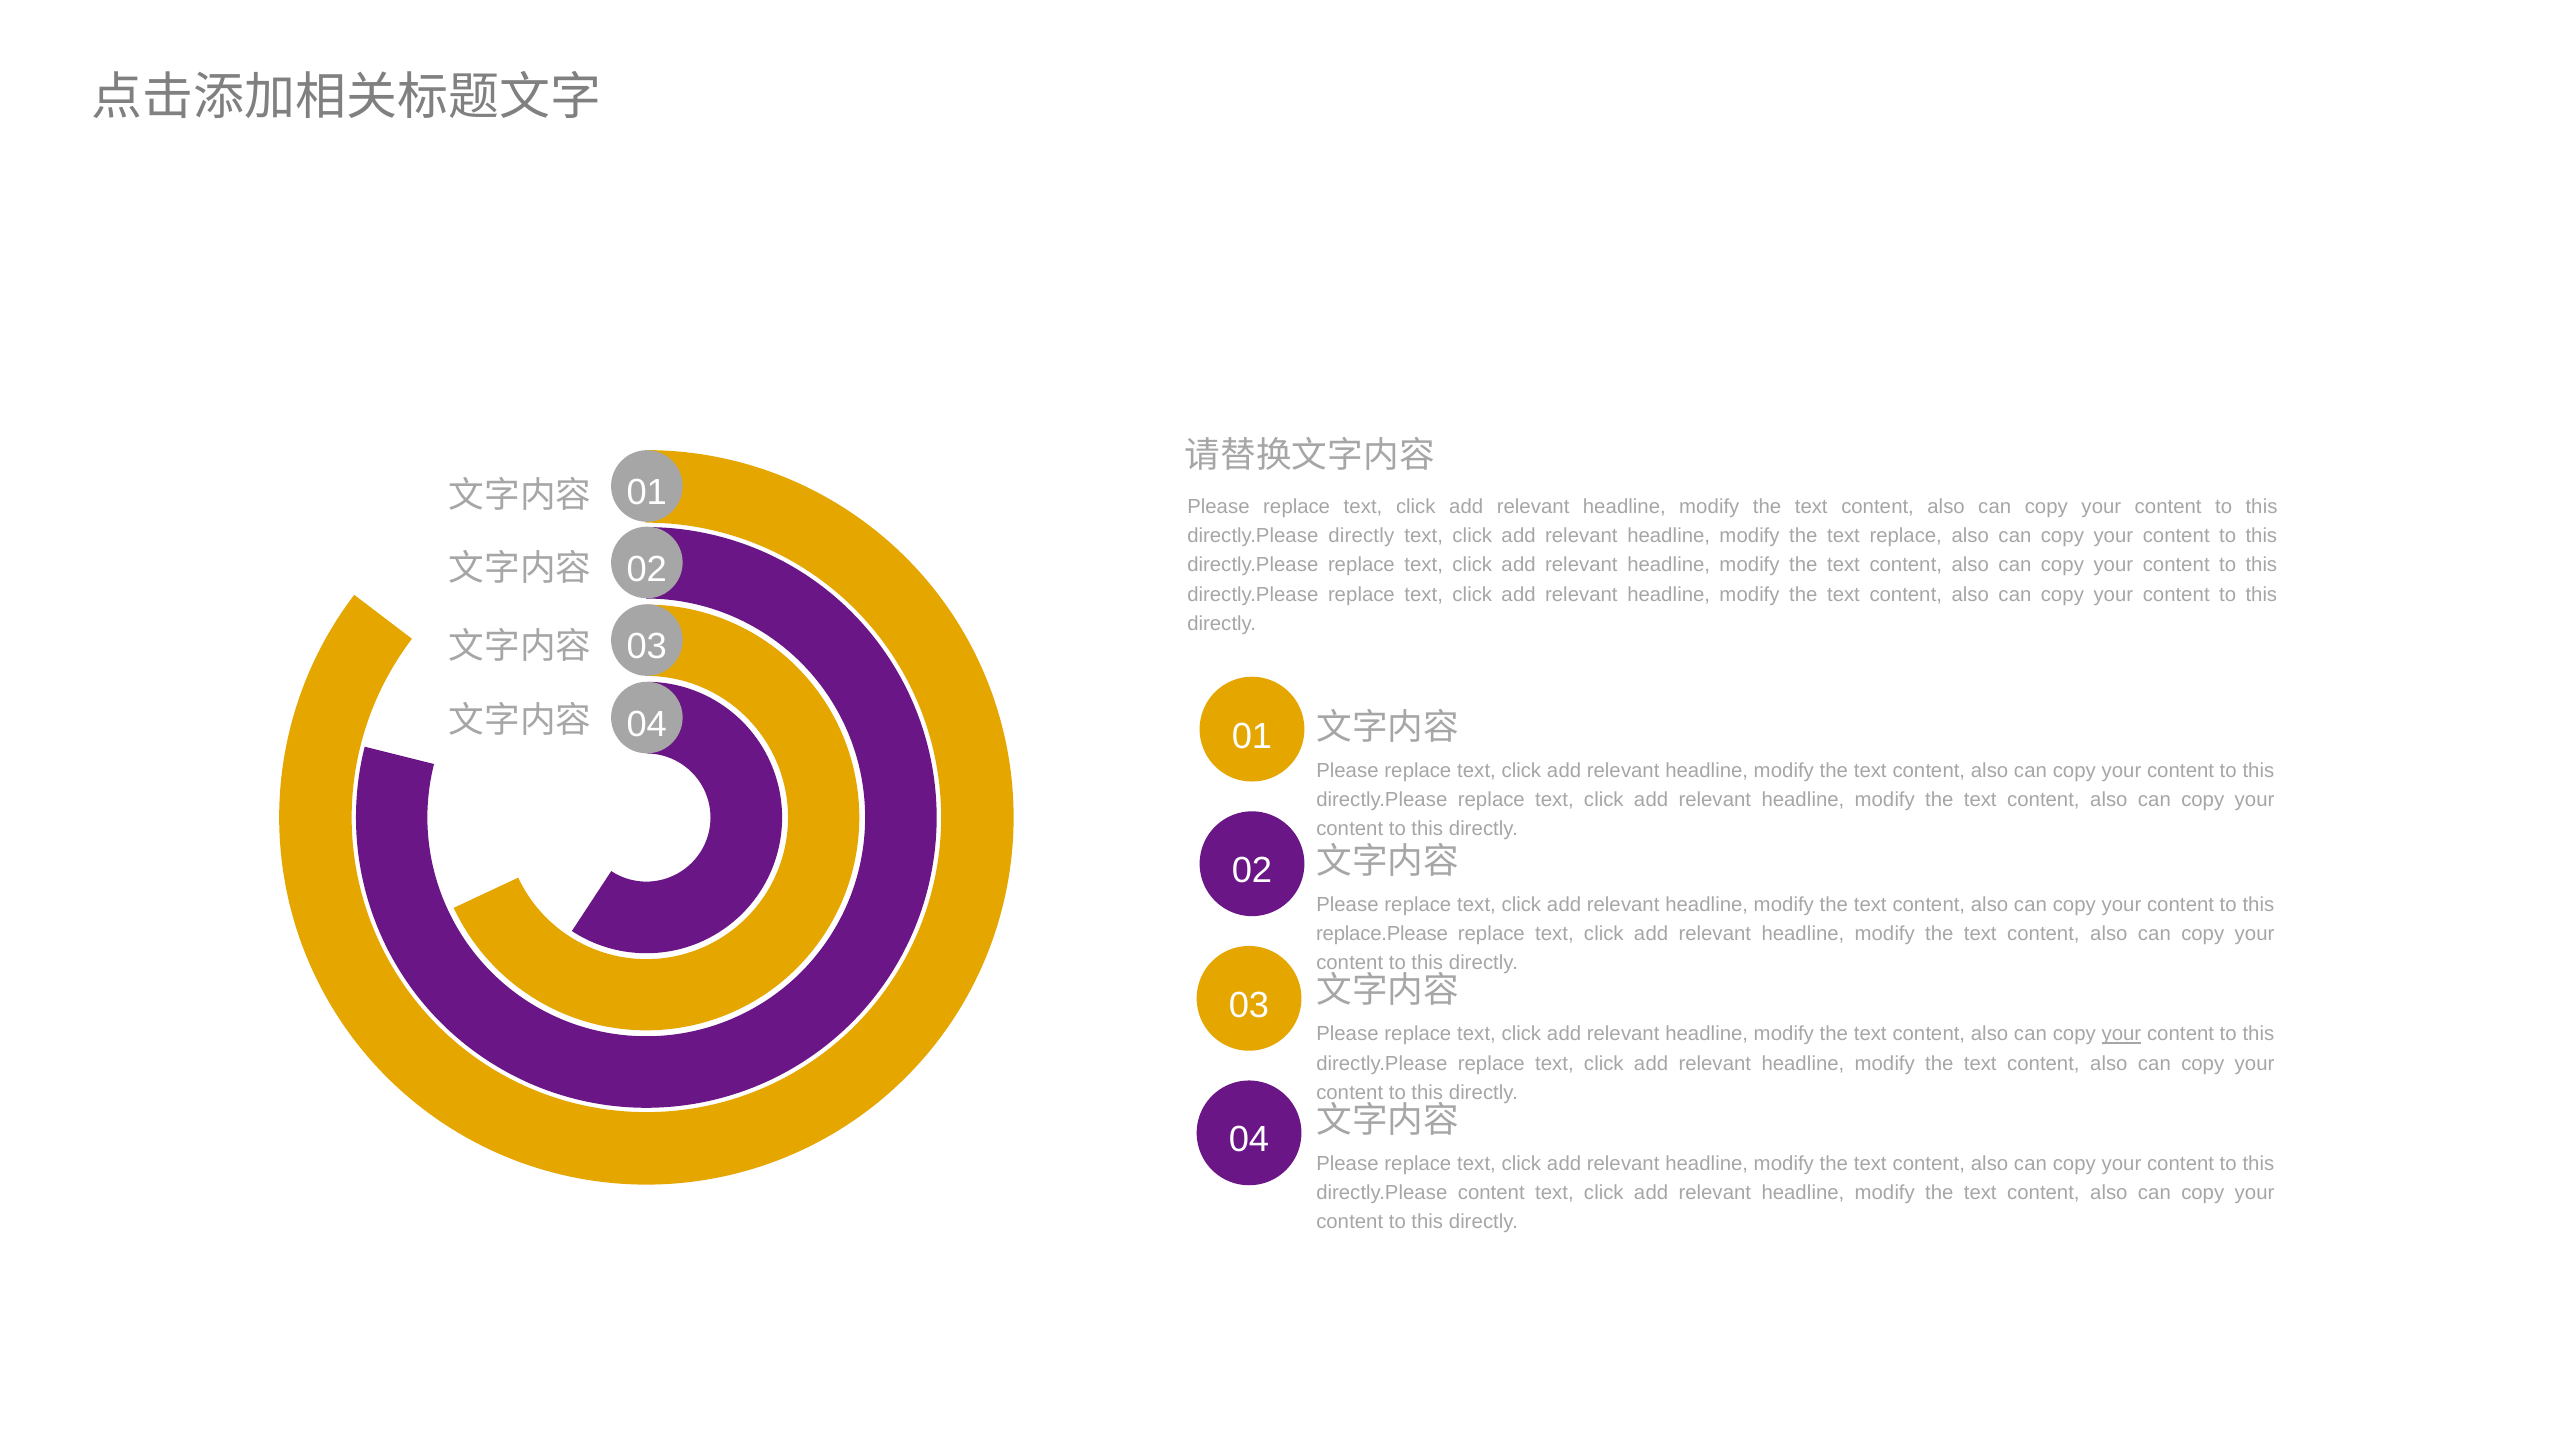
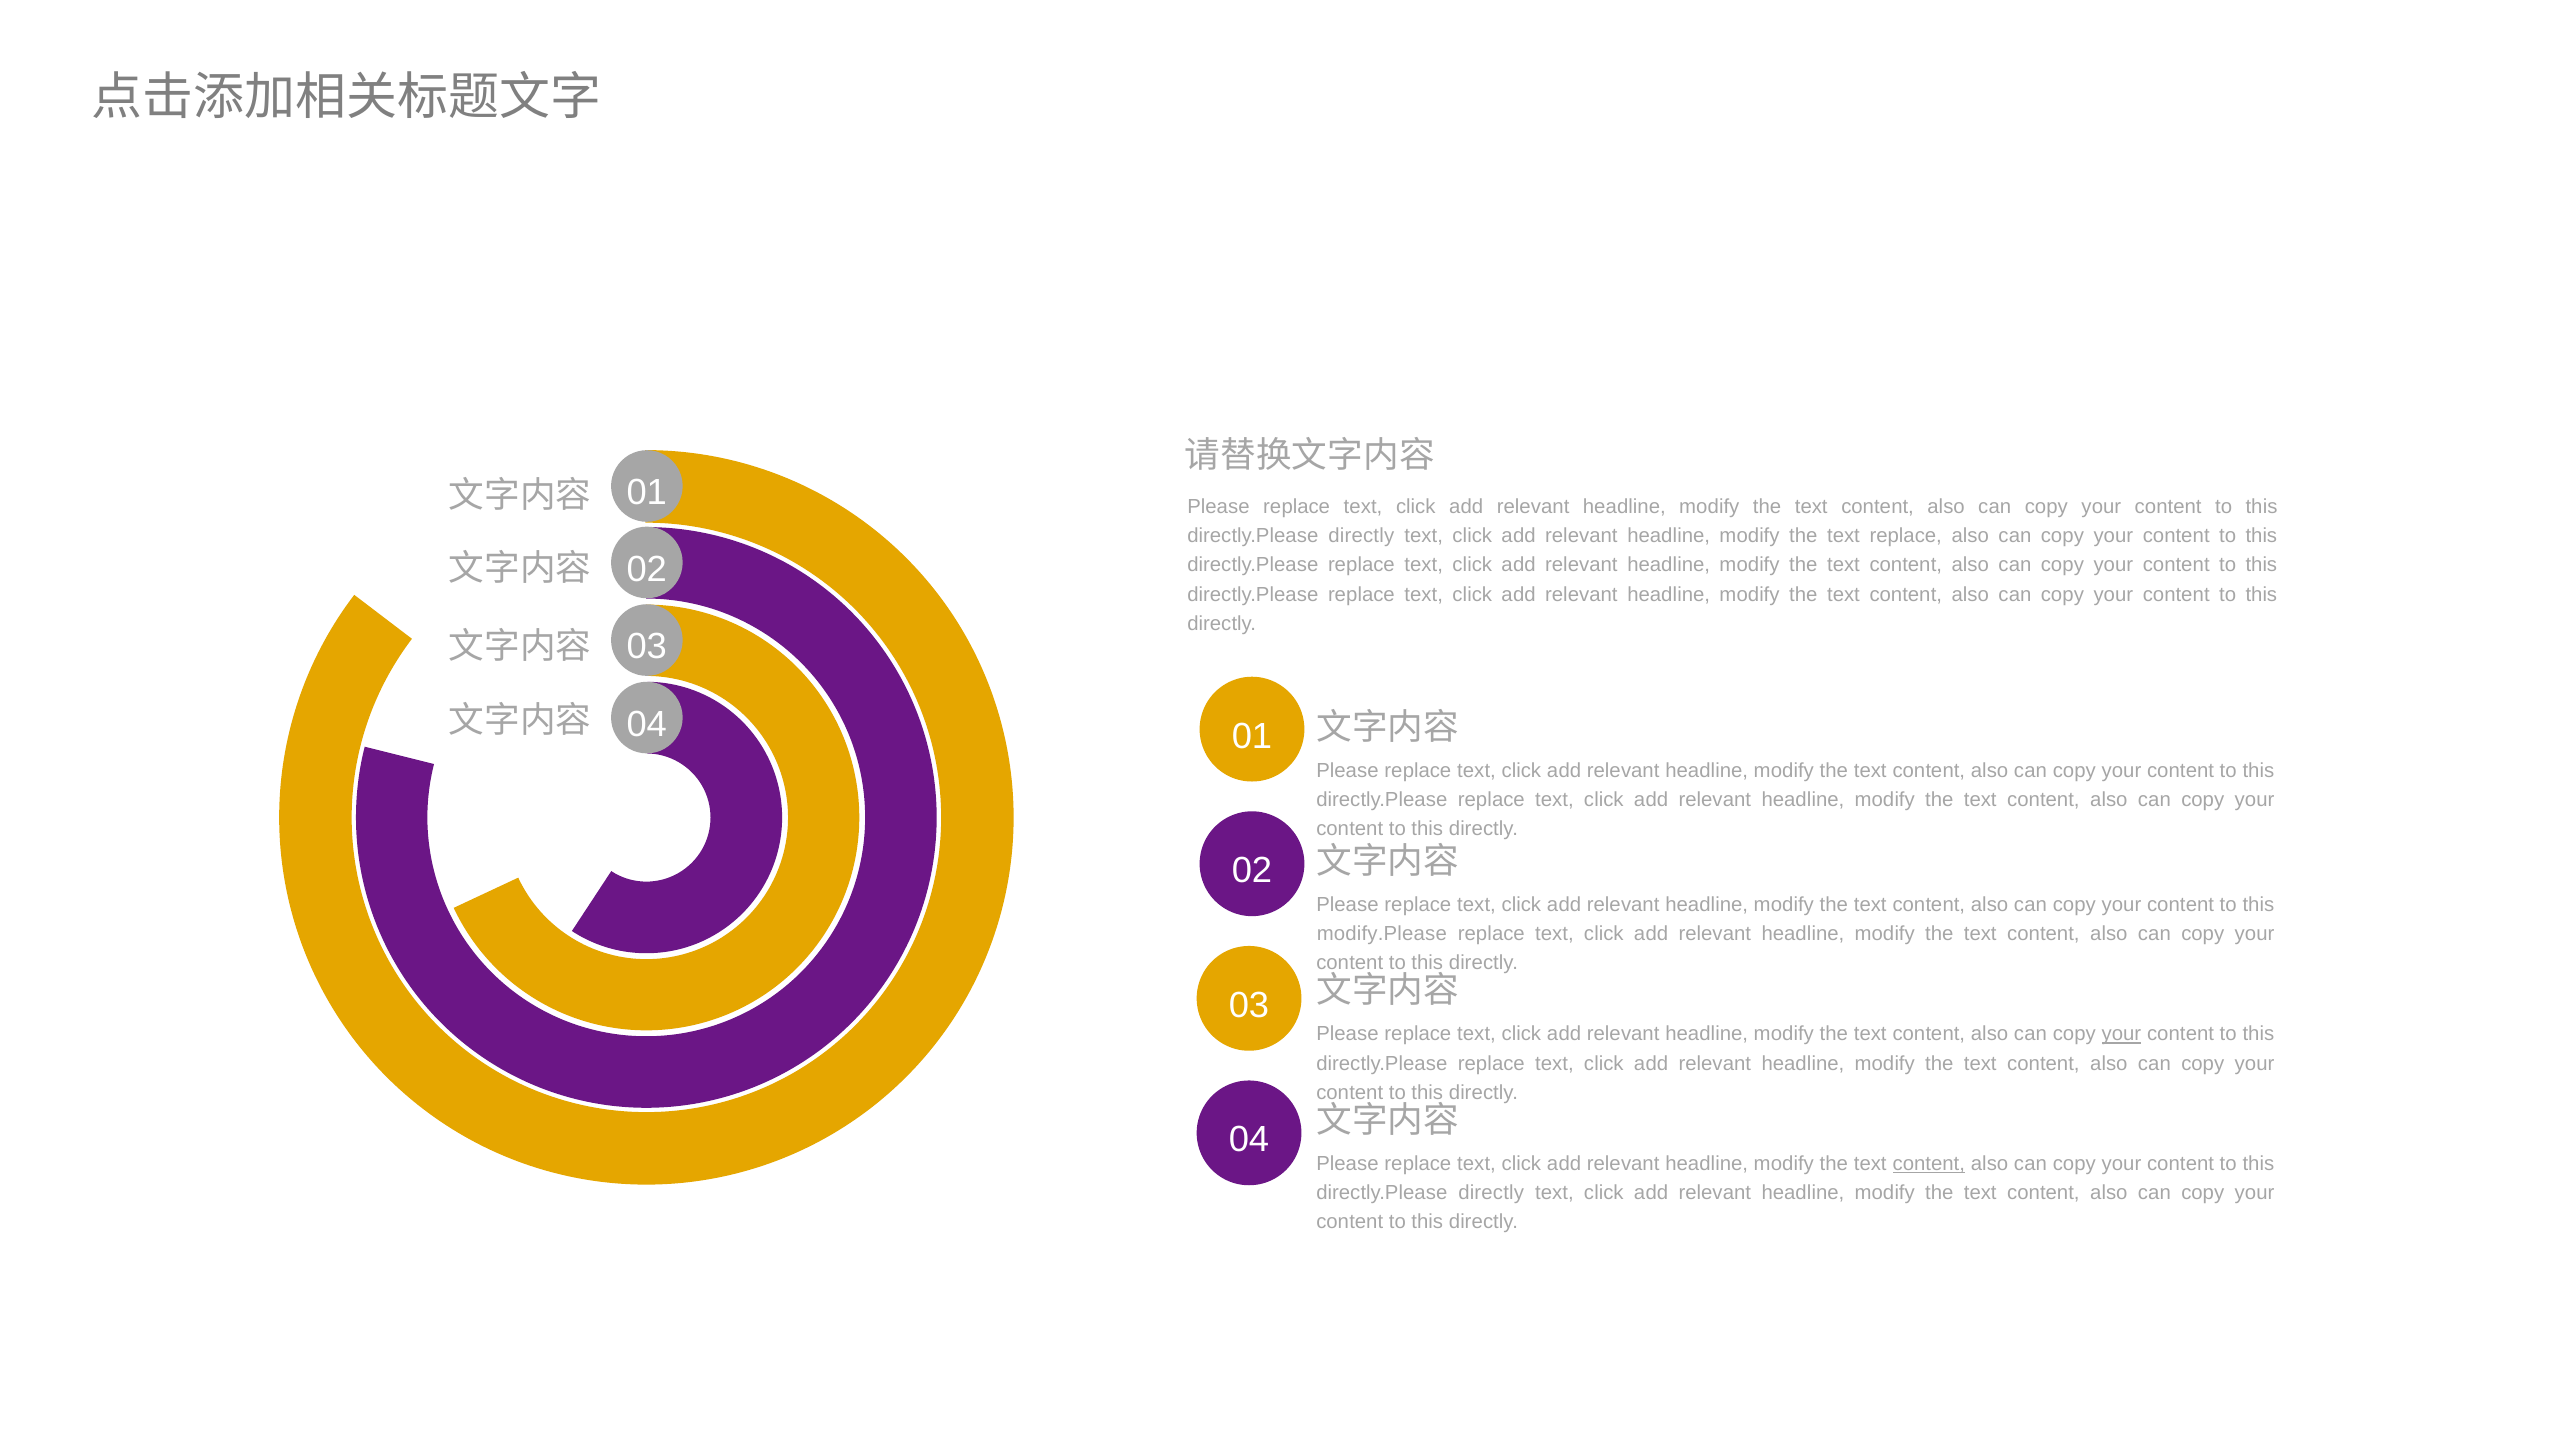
replace.Please: replace.Please -> modify.Please
content at (1929, 1164) underline: none -> present
content at (1491, 1193): content -> directly
